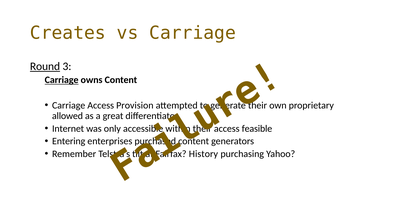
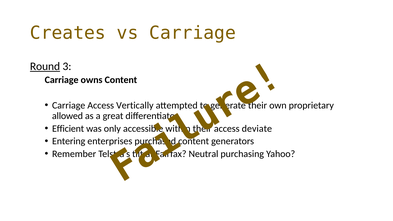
Carriage at (62, 80) underline: present -> none
Provision: Provision -> Vertically
Internet: Internet -> Efficient
feasible: feasible -> deviate
History: History -> Neutral
